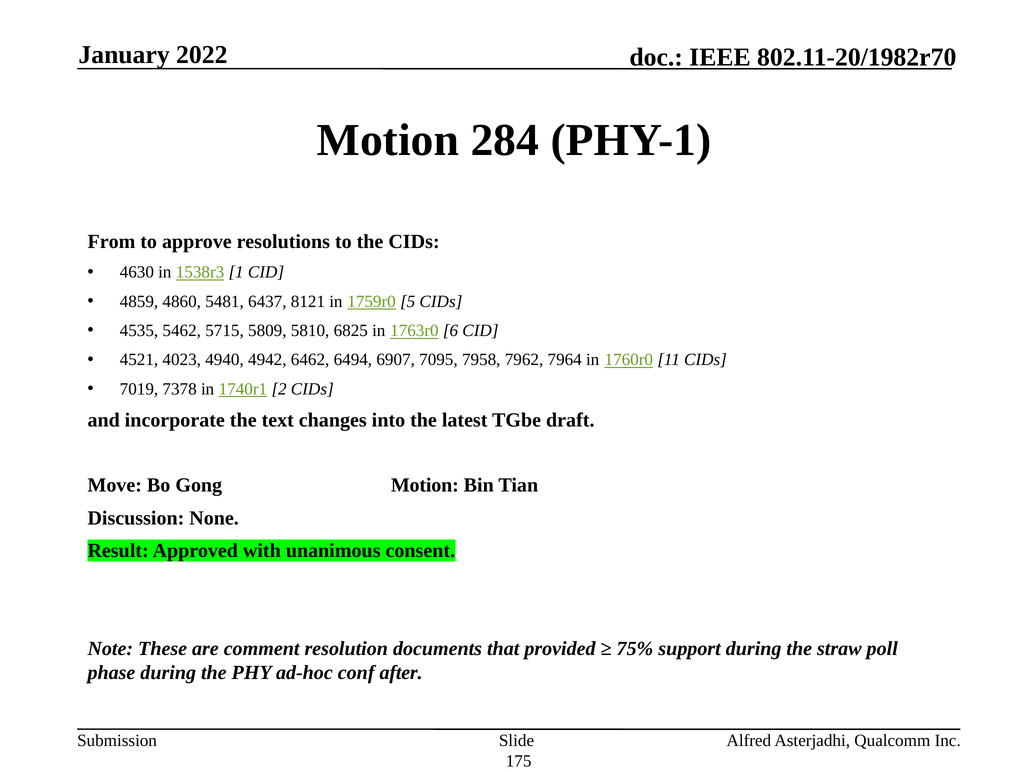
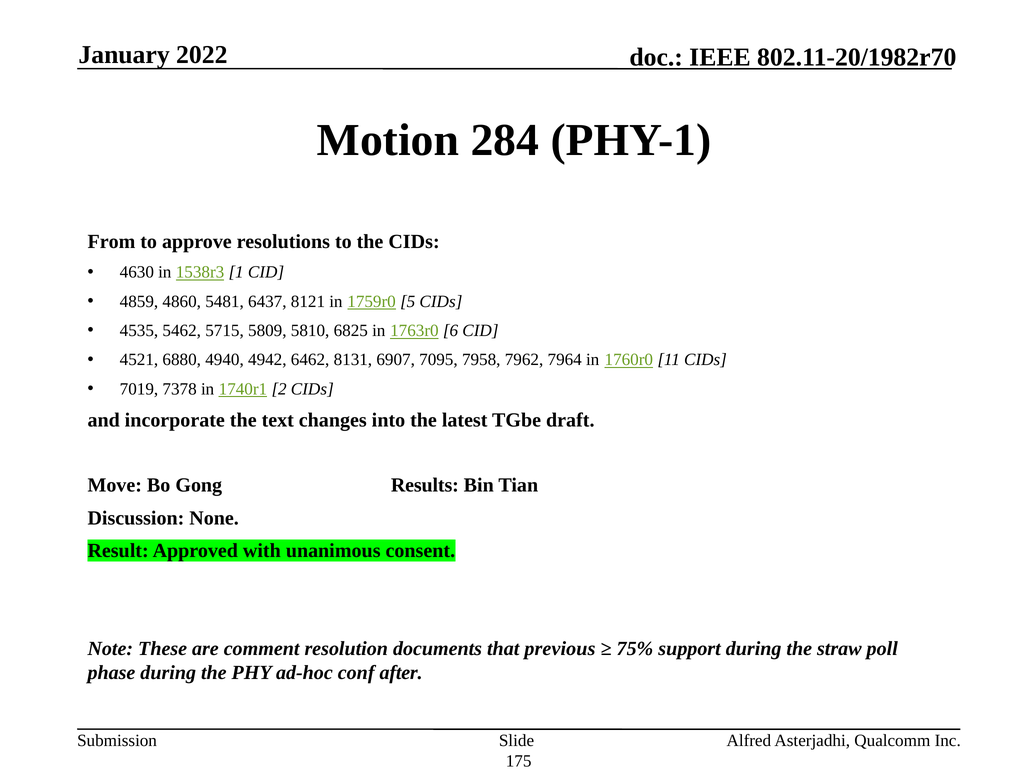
4023: 4023 -> 6880
6494: 6494 -> 8131
Gong Motion: Motion -> Results
provided: provided -> previous
